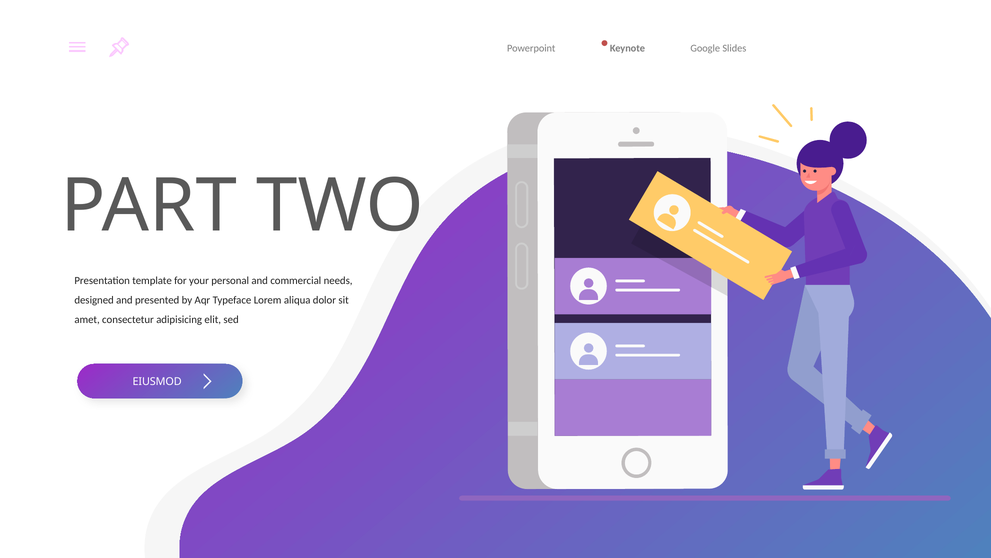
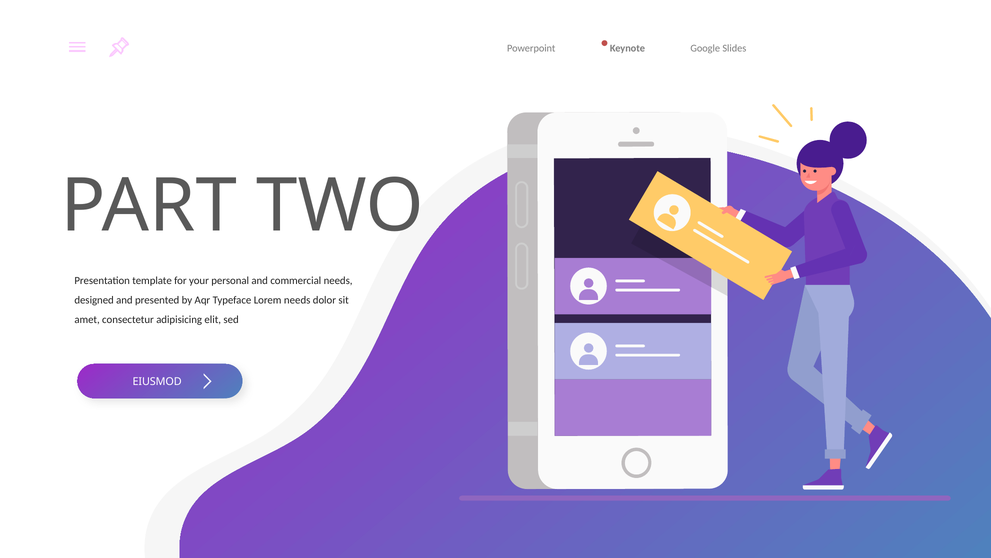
aliqua at (297, 300): aliqua -> needs
